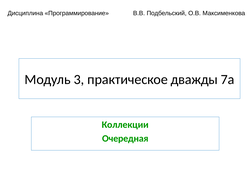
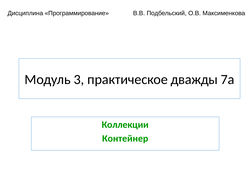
Очередная: Очередная -> Контейнер
